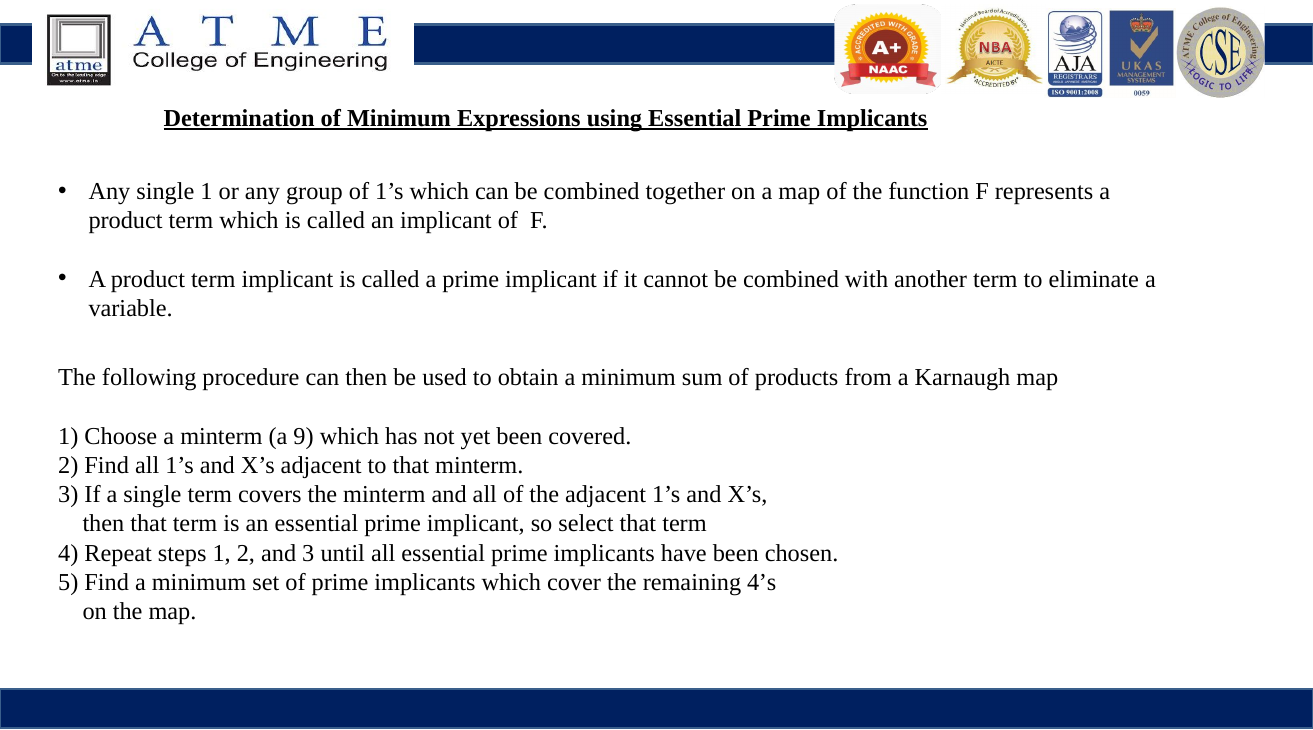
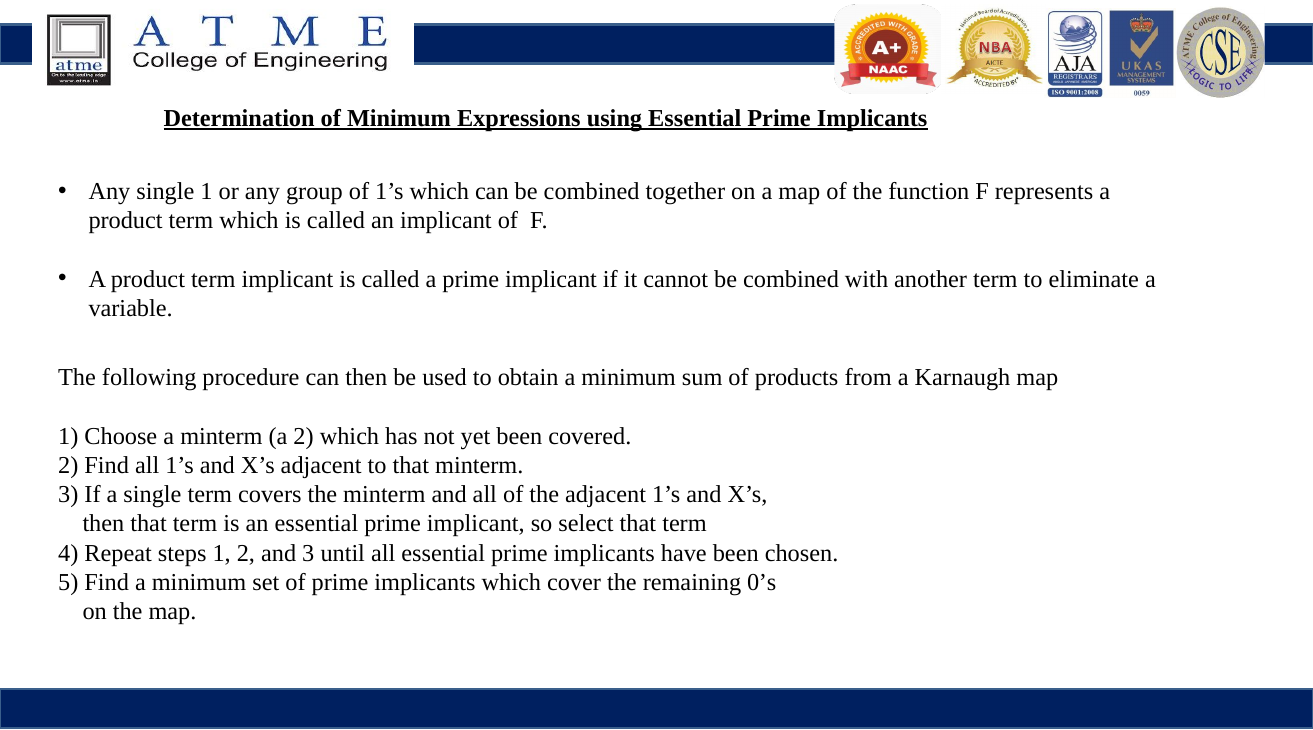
a 9: 9 -> 2
4’s: 4’s -> 0’s
